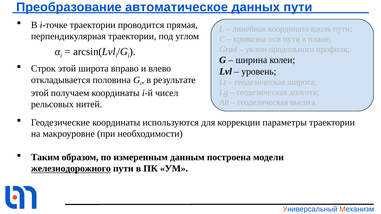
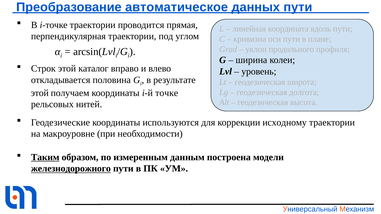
этой широта: широта -> каталог
чисел: чисел -> точке
параметры: параметры -> исходному
Таким underline: none -> present
